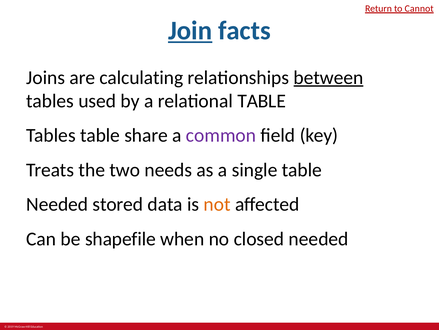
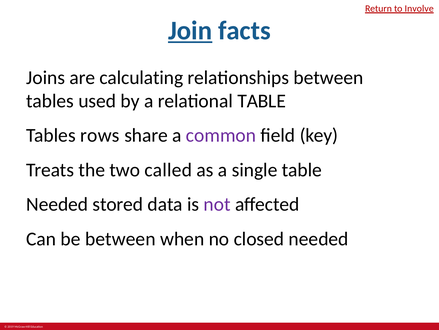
Cannot: Cannot -> Involve
between at (328, 77) underline: present -> none
Tables table: table -> rows
needs: needs -> called
not colour: orange -> purple
be shapefile: shapefile -> between
